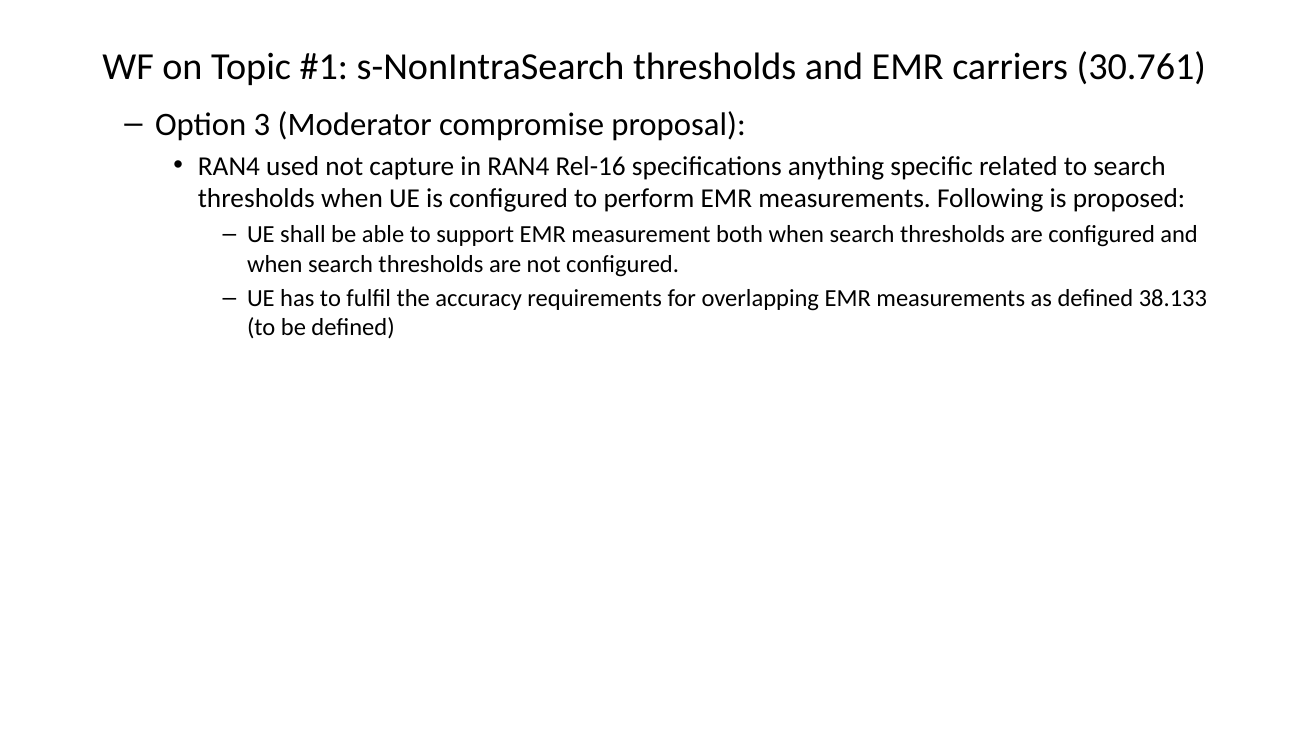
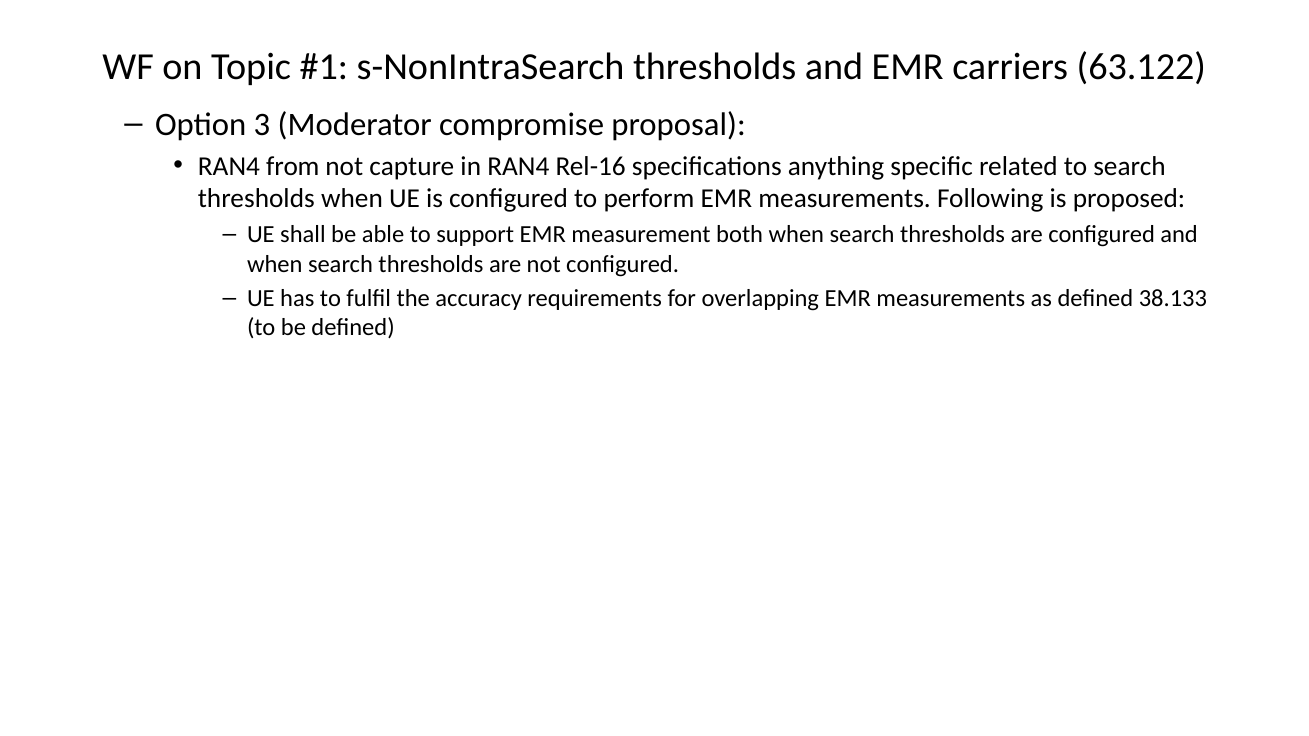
30.761: 30.761 -> 63.122
used: used -> from
